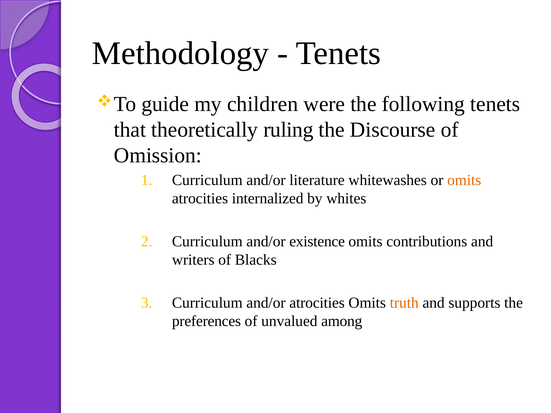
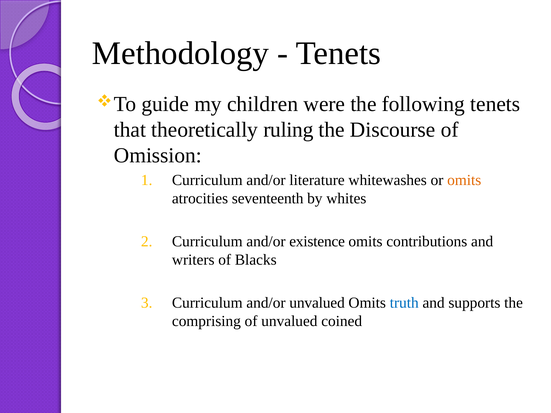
internalized: internalized -> seventeenth
and/or atrocities: atrocities -> unvalued
truth colour: orange -> blue
preferences: preferences -> comprising
among: among -> coined
